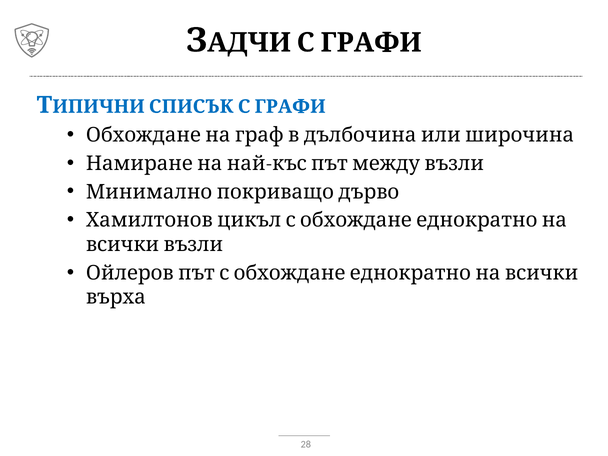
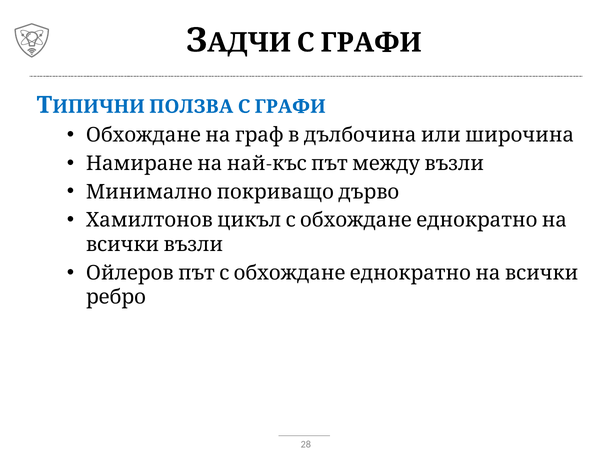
СПИСЪК: СПИСЪК -> ПОЛЗВА
върха: върха -> ребро
